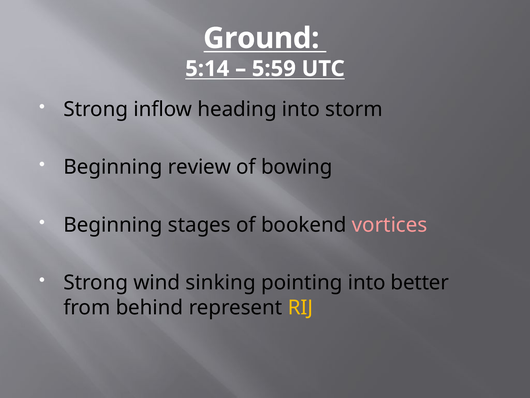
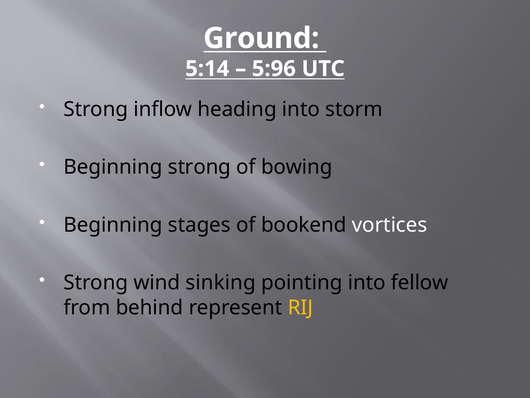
5:59: 5:59 -> 5:96
Beginning review: review -> strong
vortices colour: pink -> white
better: better -> fellow
